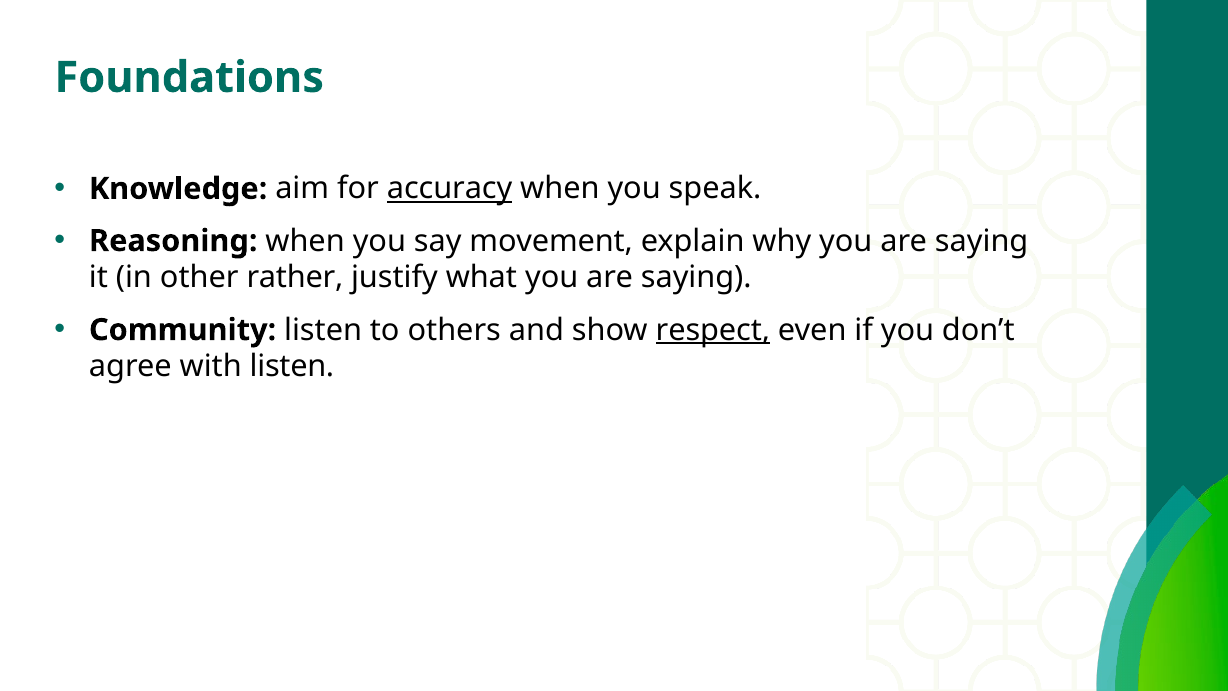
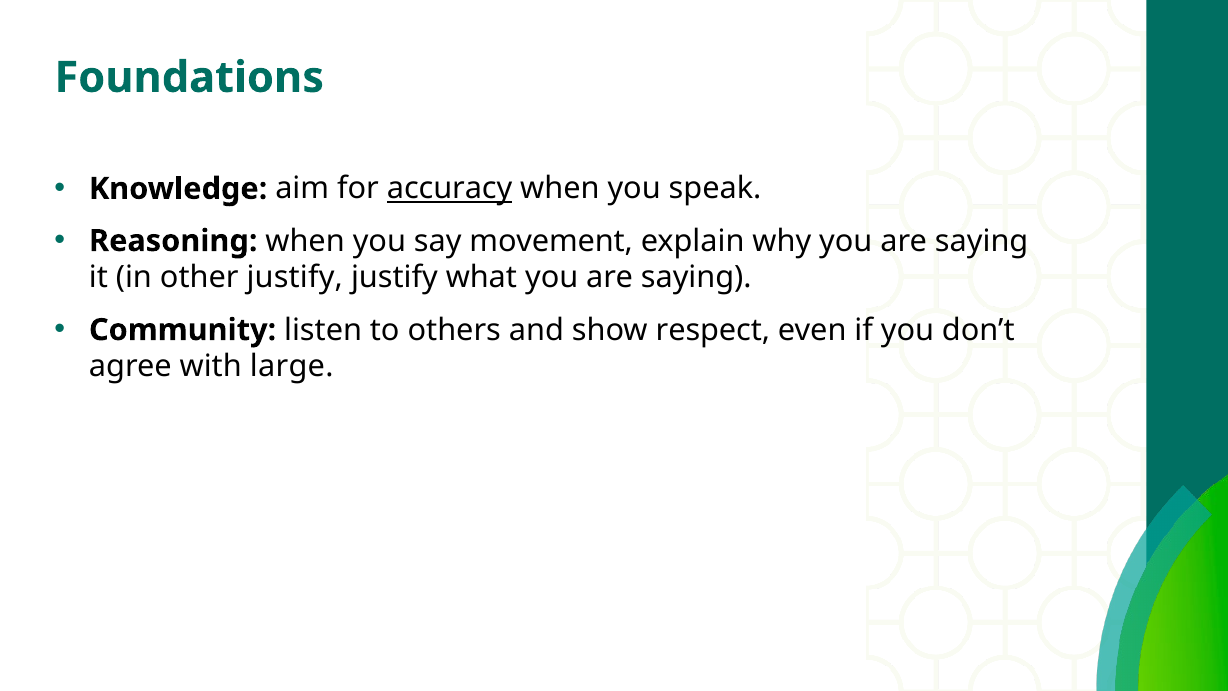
other rather: rather -> justify
respect underline: present -> none
with listen: listen -> large
